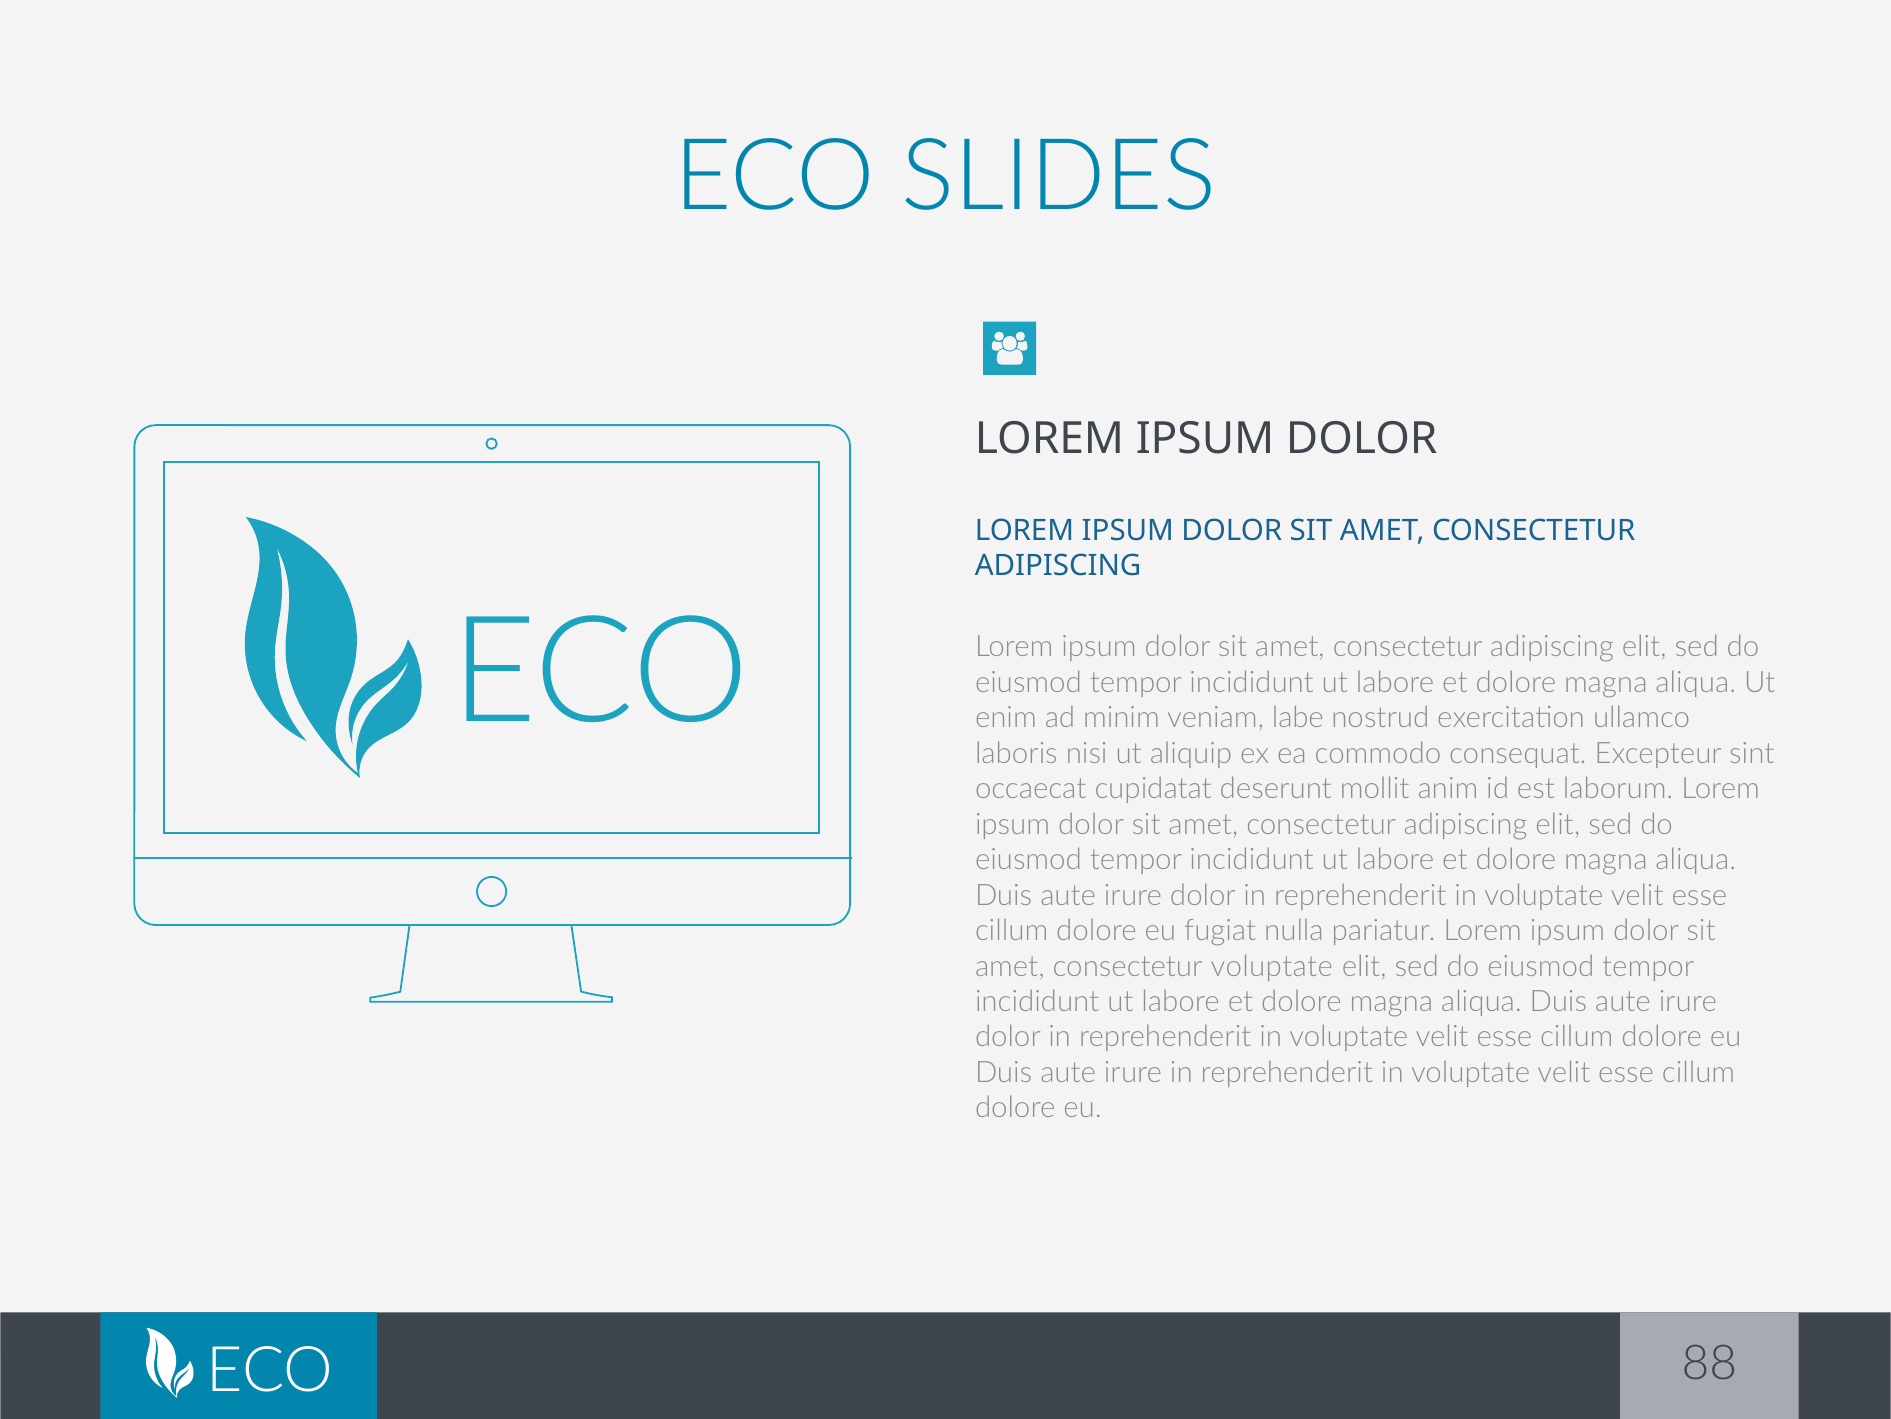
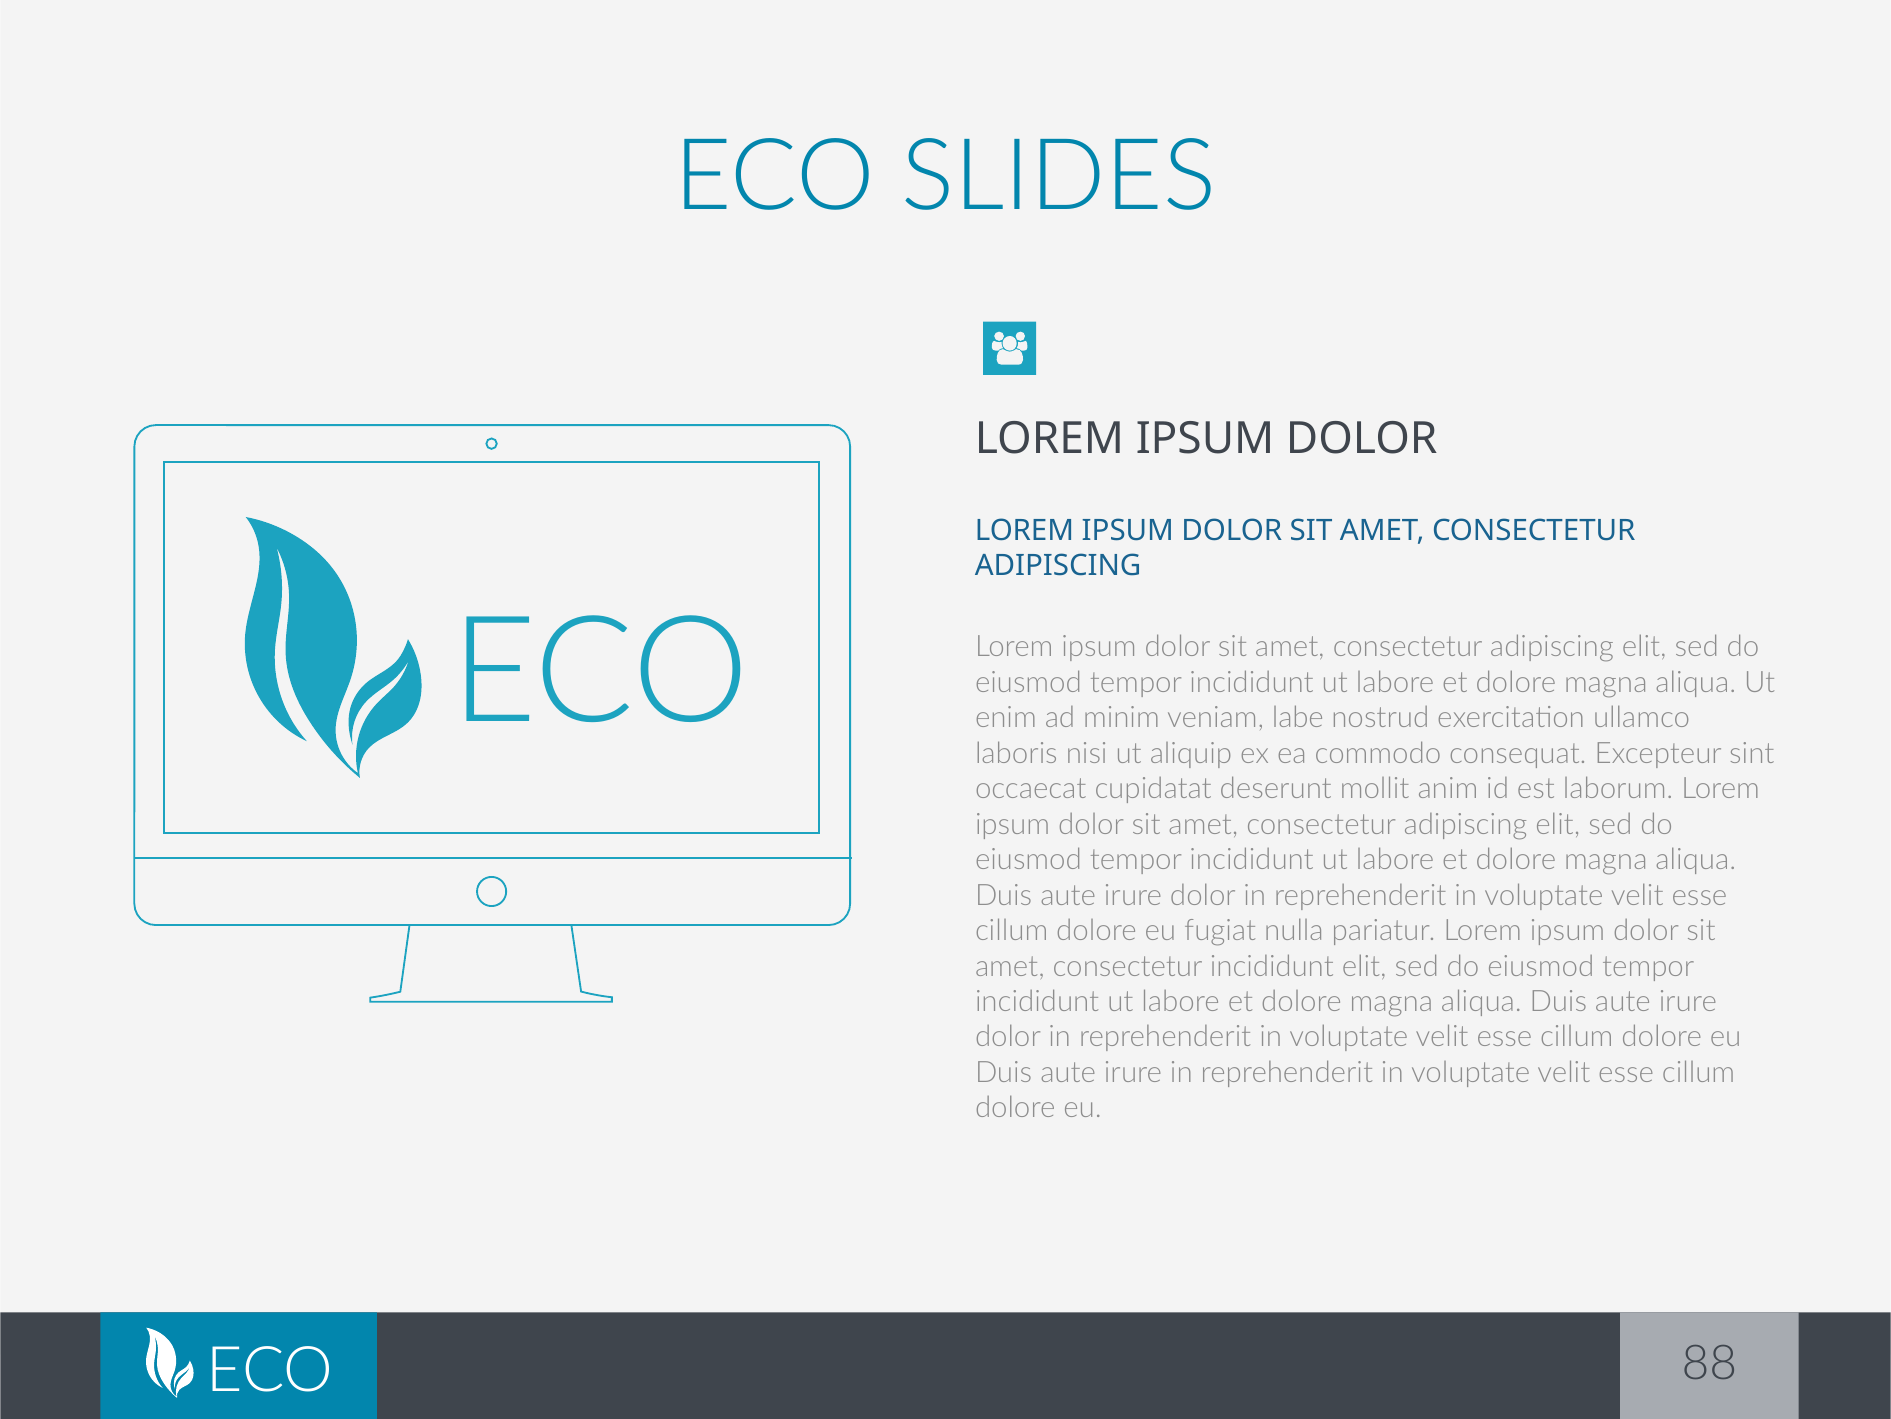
consectetur voluptate: voluptate -> incididunt
